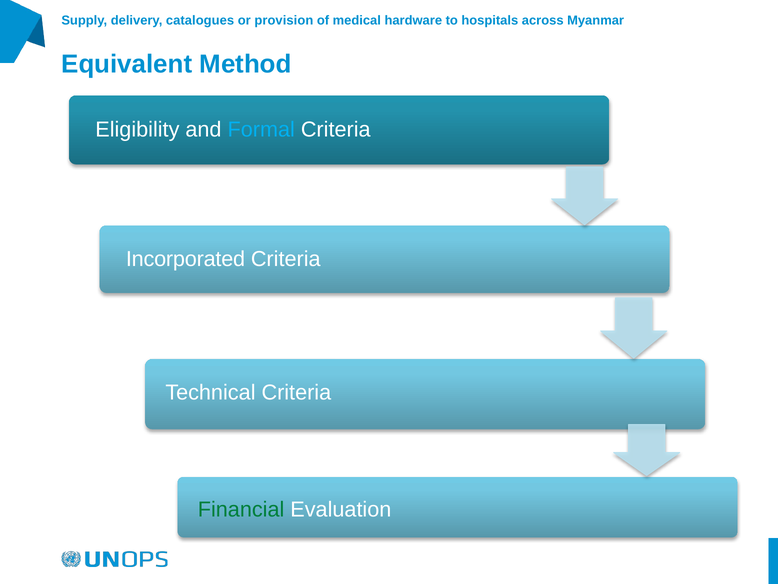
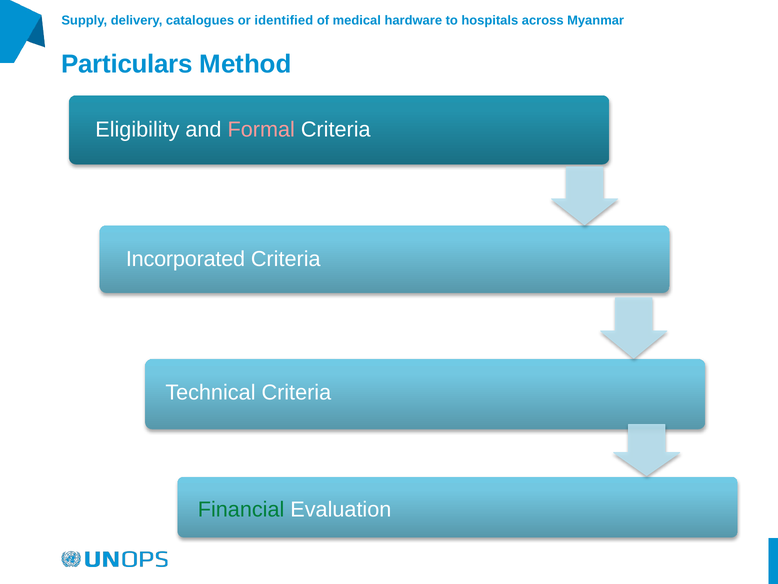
provision: provision -> identified
Equivalent: Equivalent -> Particulars
Formal colour: light blue -> pink
